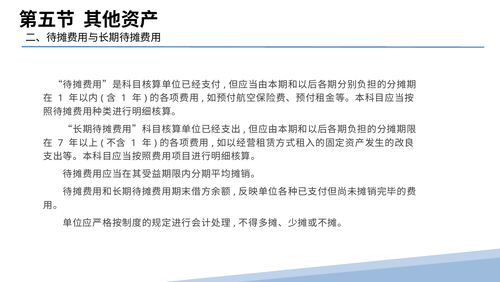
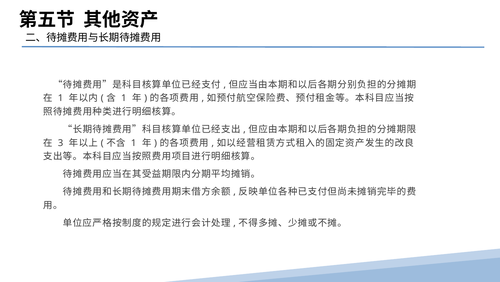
7: 7 -> 3
